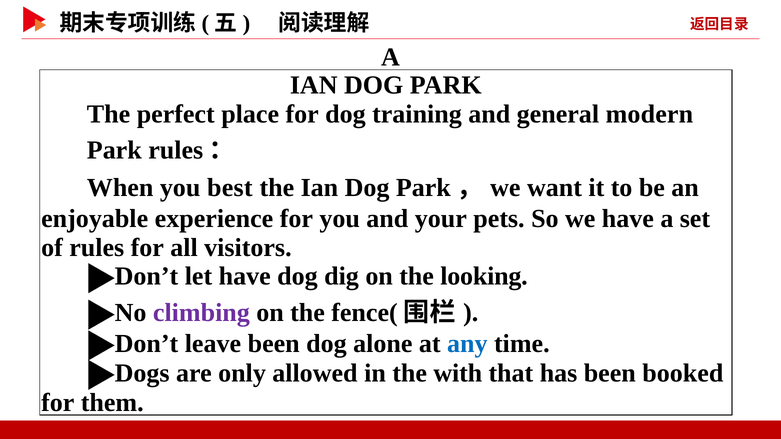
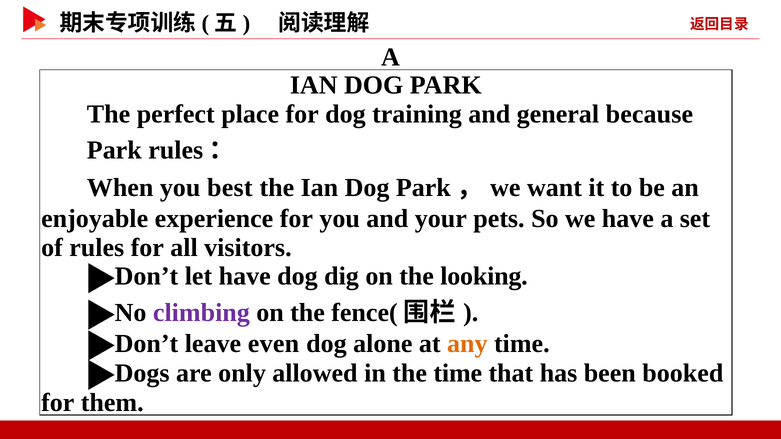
modern: modern -> because
leave been: been -> even
any colour: blue -> orange
the with: with -> time
